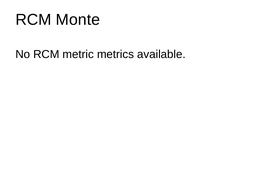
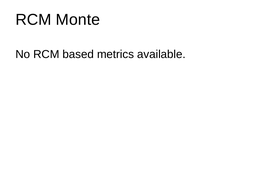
metric: metric -> based
